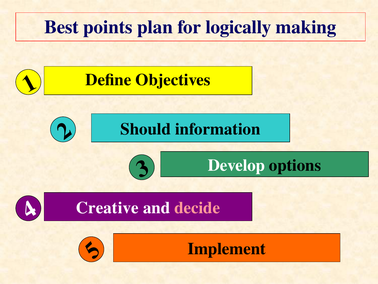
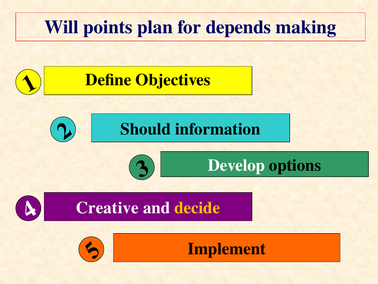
Best: Best -> Will
logically: logically -> depends
decide colour: pink -> yellow
